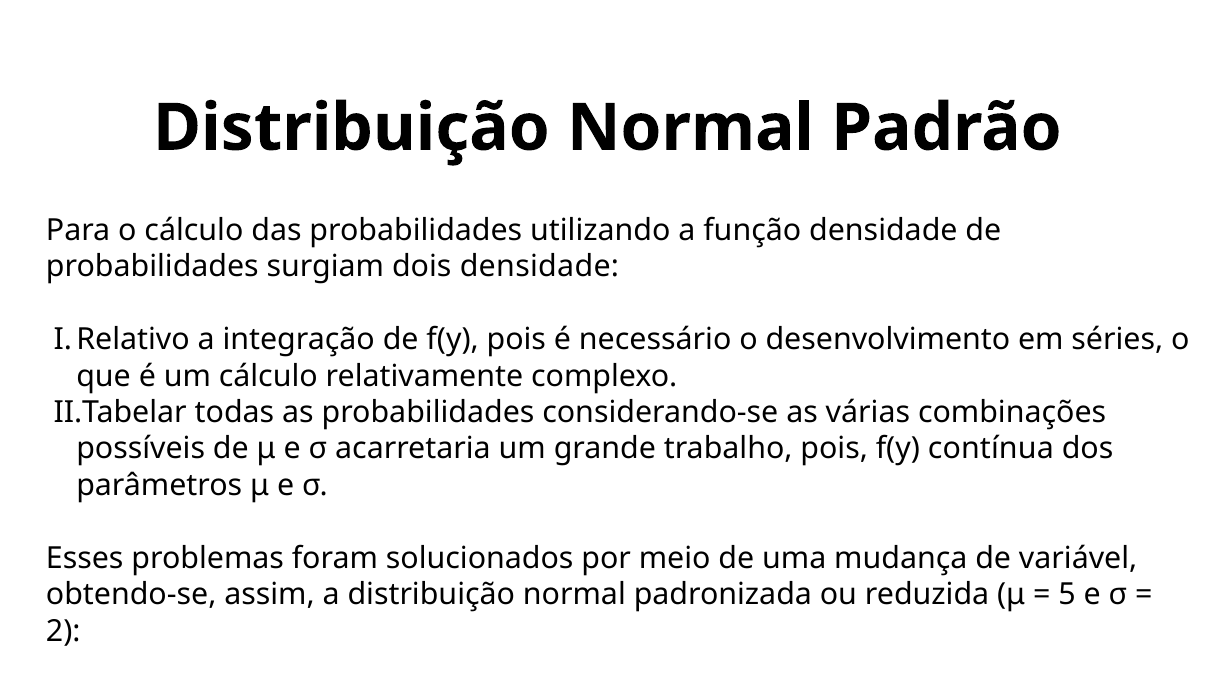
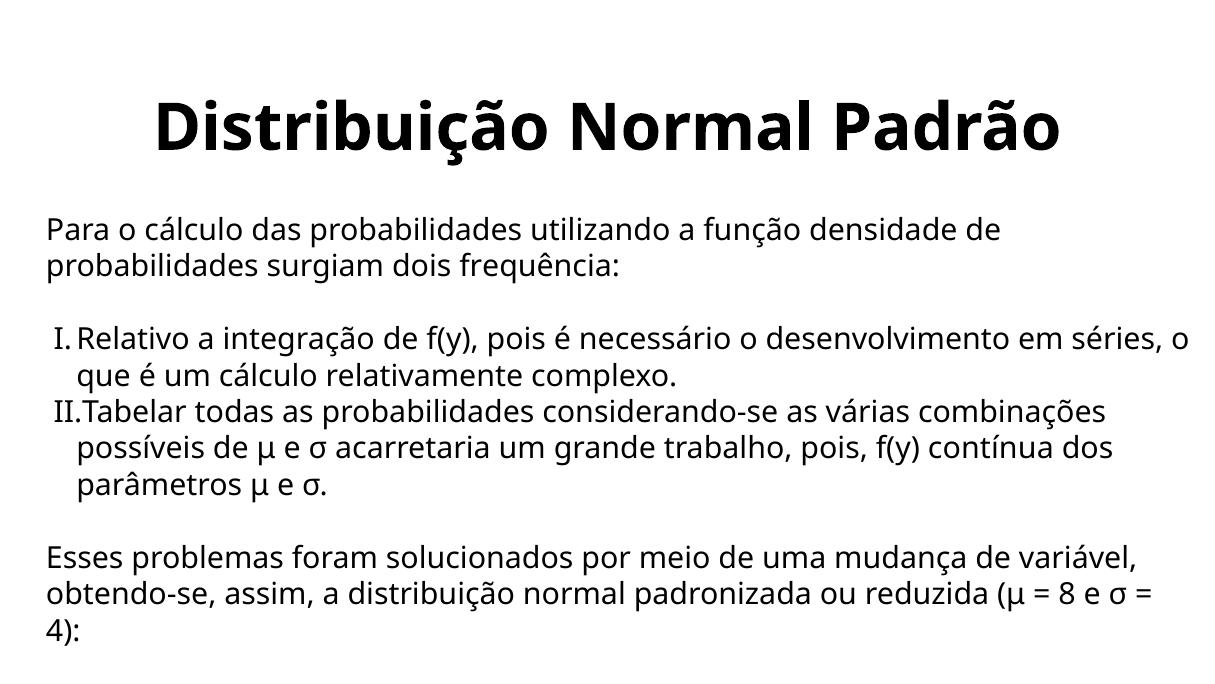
dois densidade: densidade -> frequência
5: 5 -> 8
2: 2 -> 4
